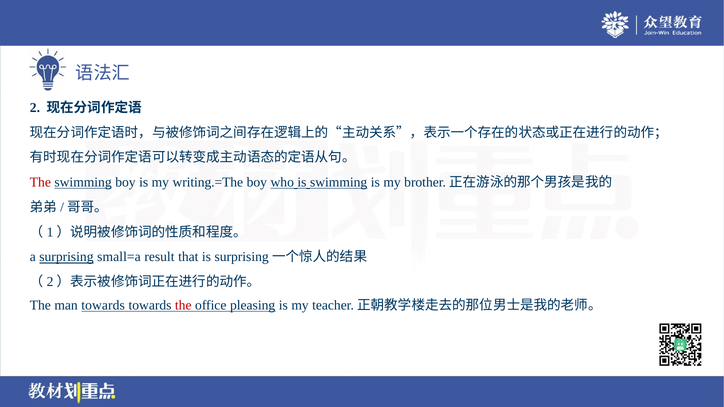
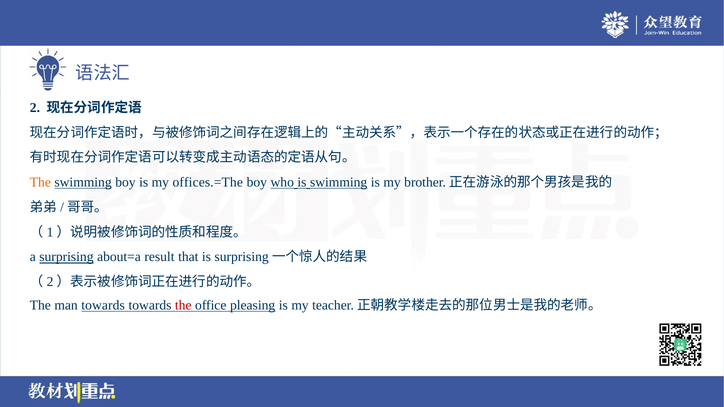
The at (40, 182) colour: red -> orange
writing.=The: writing.=The -> offices.=The
small=a: small=a -> about=a
